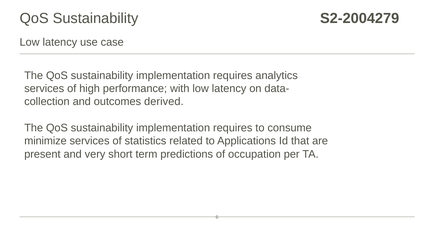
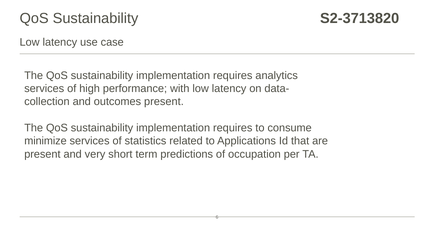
S2-2004279: S2-2004279 -> S2-3713820
outcomes derived: derived -> present
